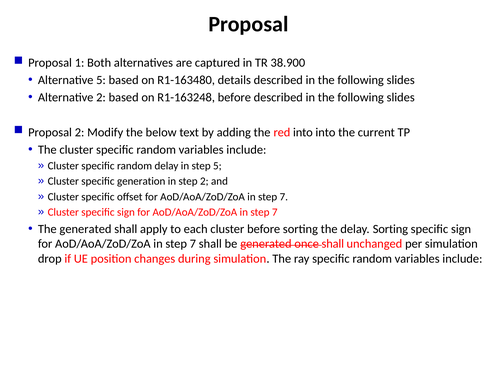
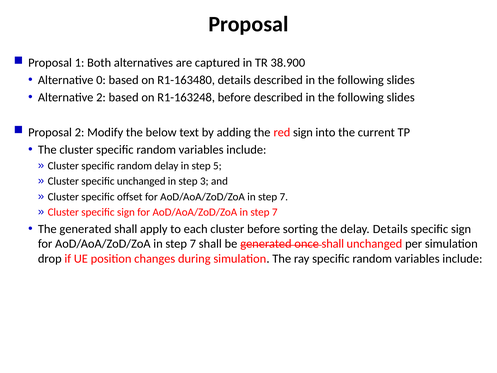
Alternative 5: 5 -> 0
red into: into -> sign
specific generation: generation -> unchanged
step 2: 2 -> 3
delay Sorting: Sorting -> Details
